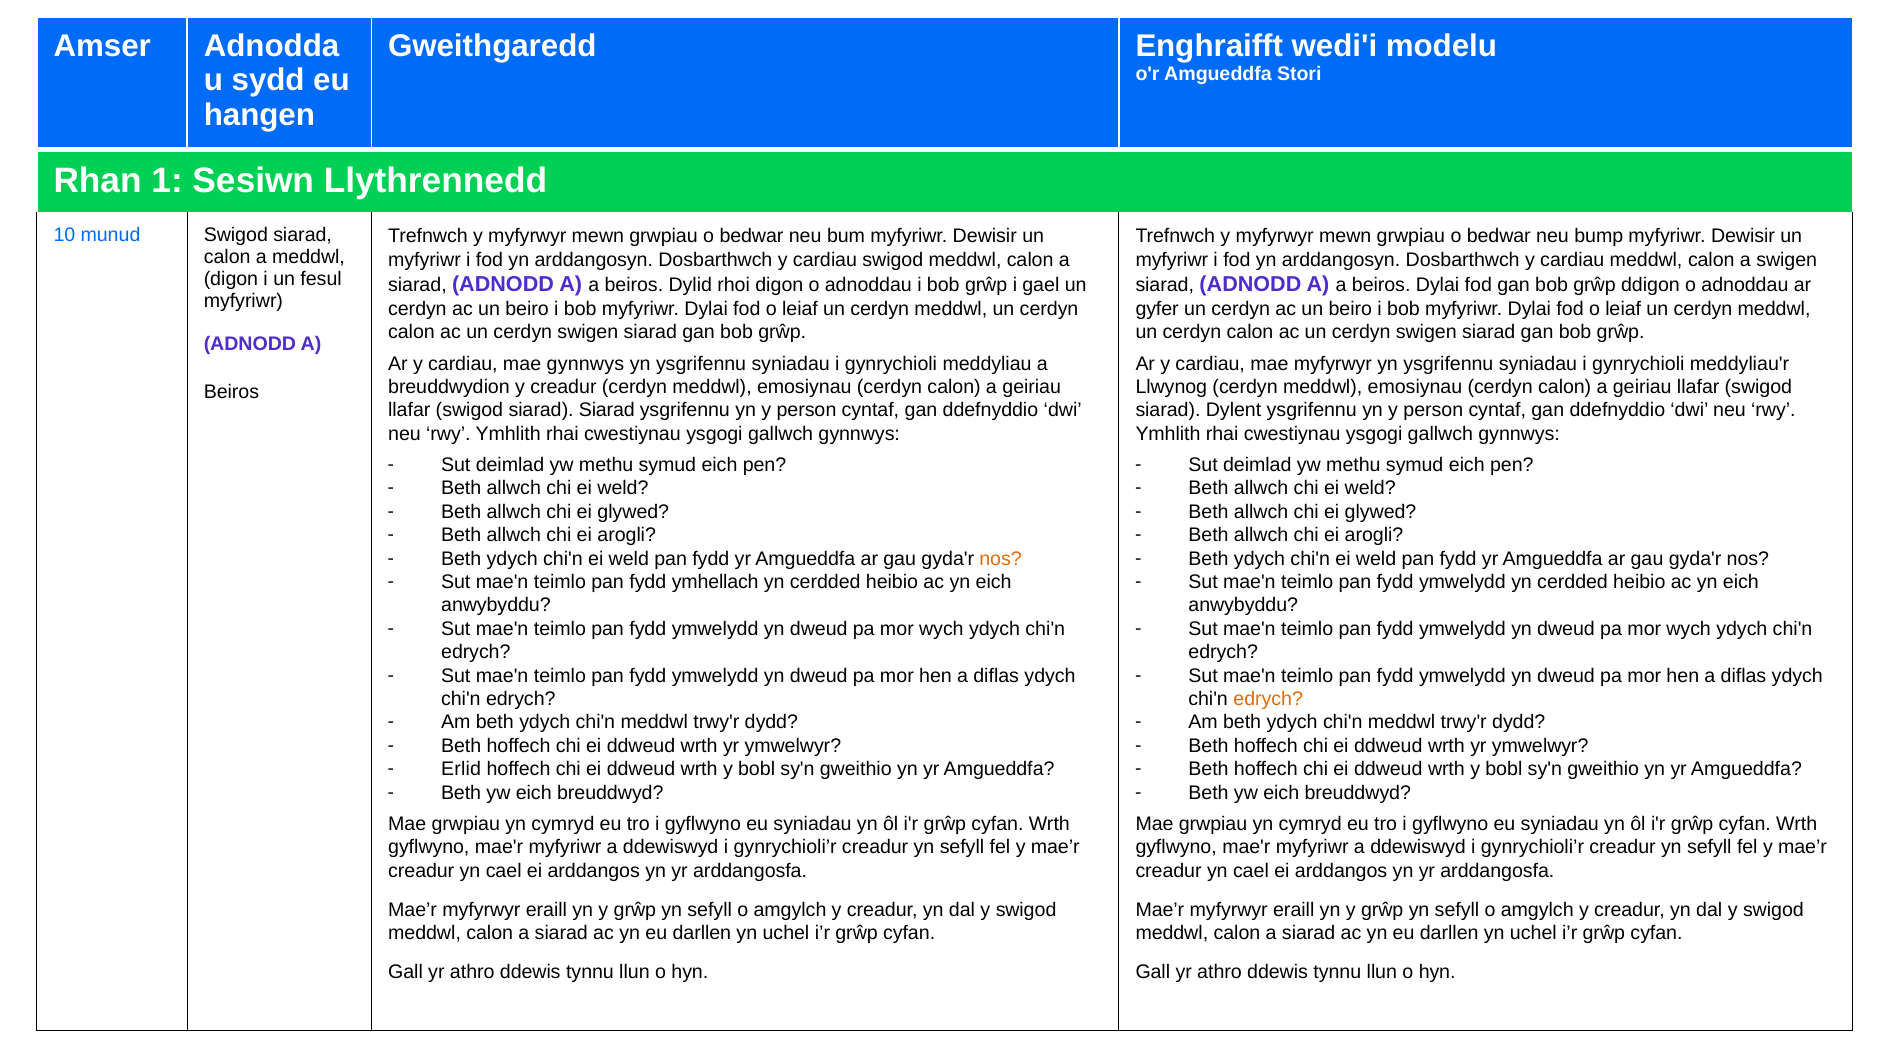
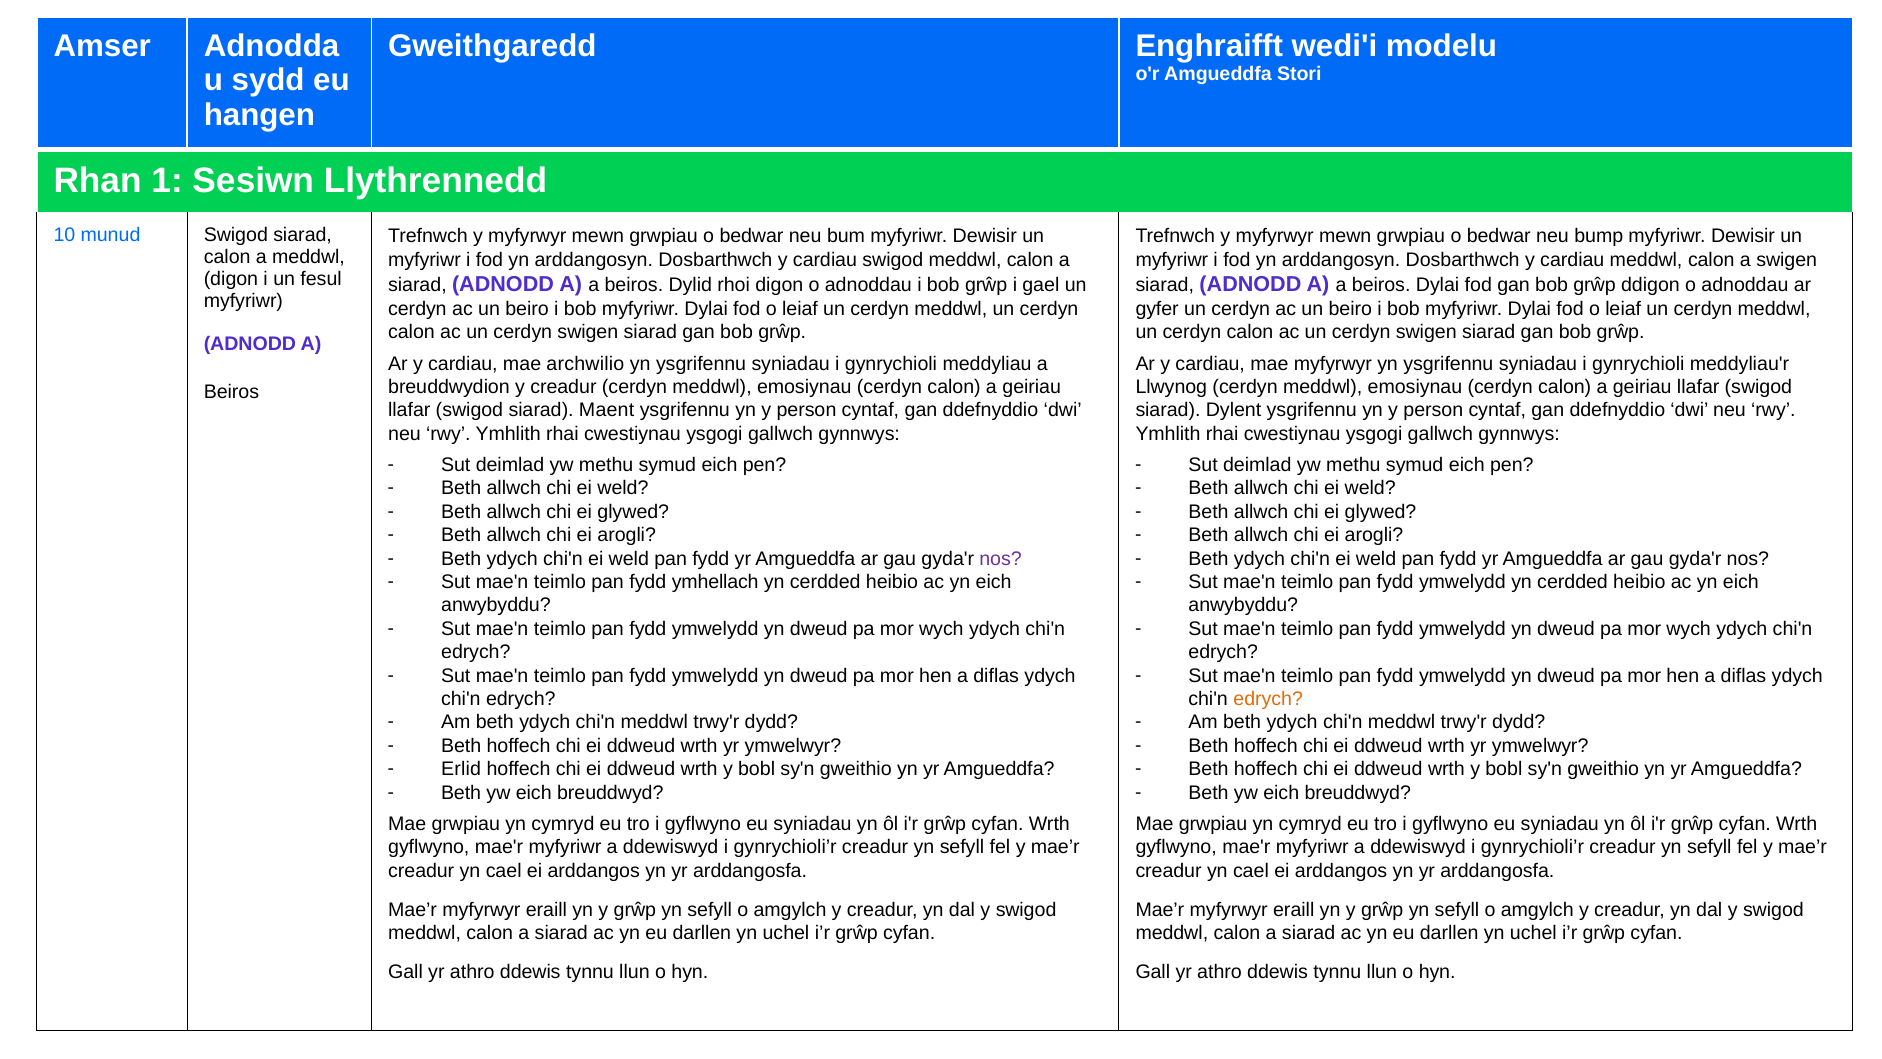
mae gynnwys: gynnwys -> archwilio
siarad Siarad: Siarad -> Maent
nos at (1001, 558) colour: orange -> purple
